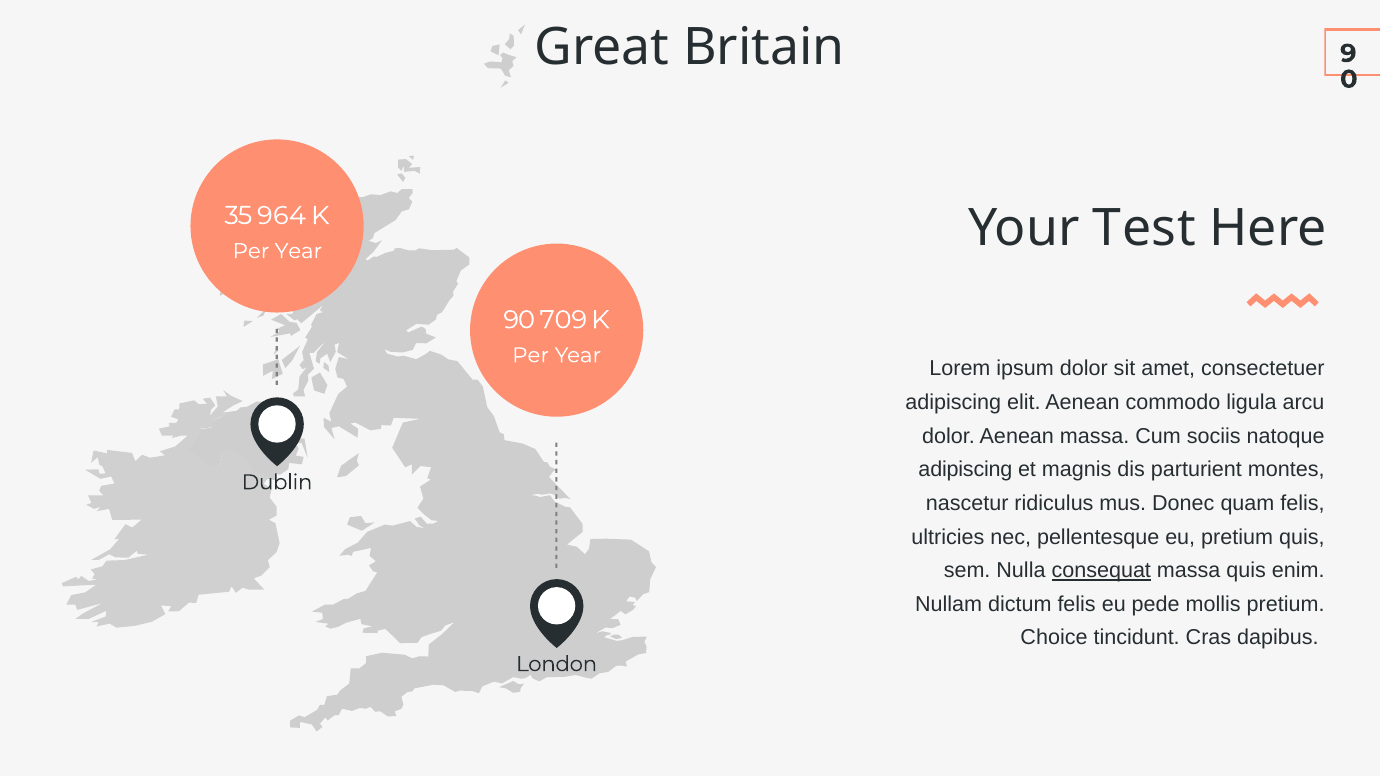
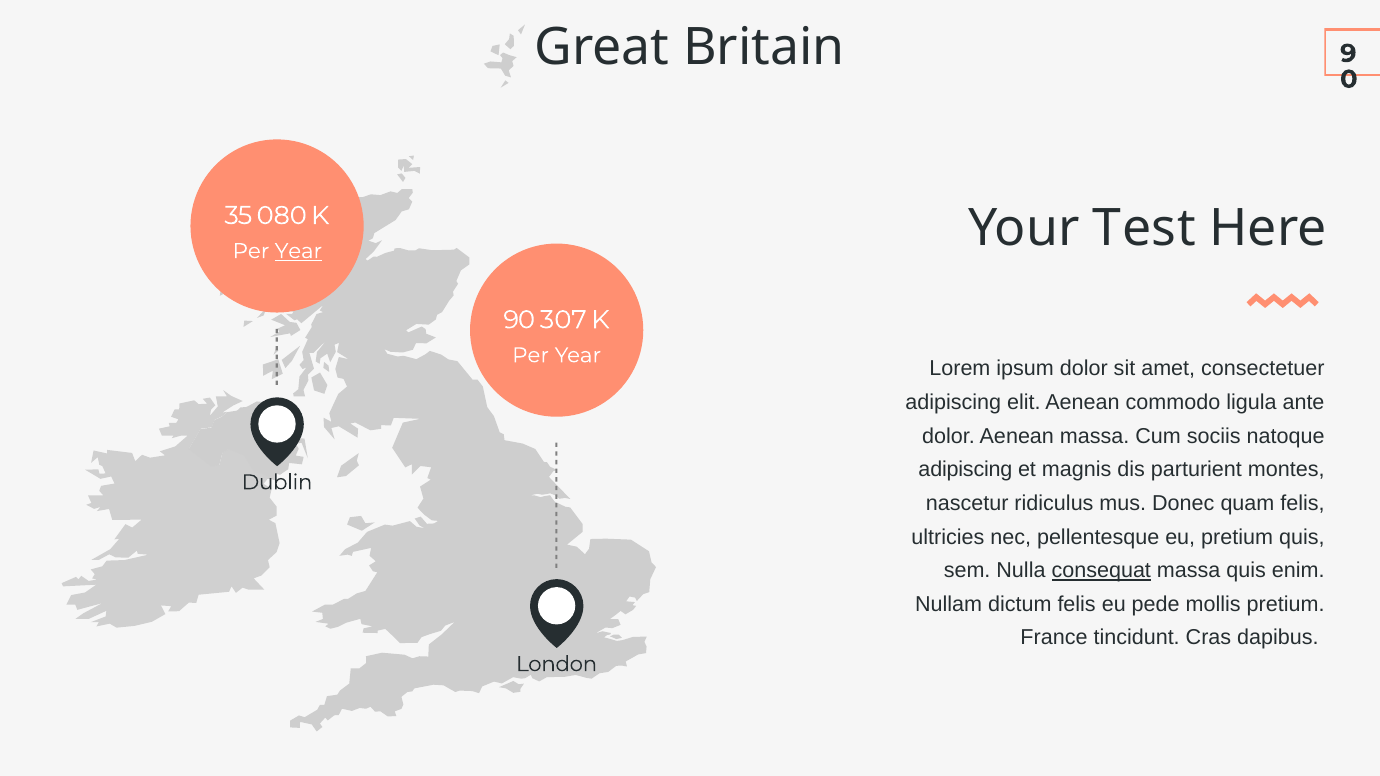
964: 964 -> 080
Year at (298, 251) underline: none -> present
709: 709 -> 307
arcu: arcu -> ante
Choice: Choice -> France
